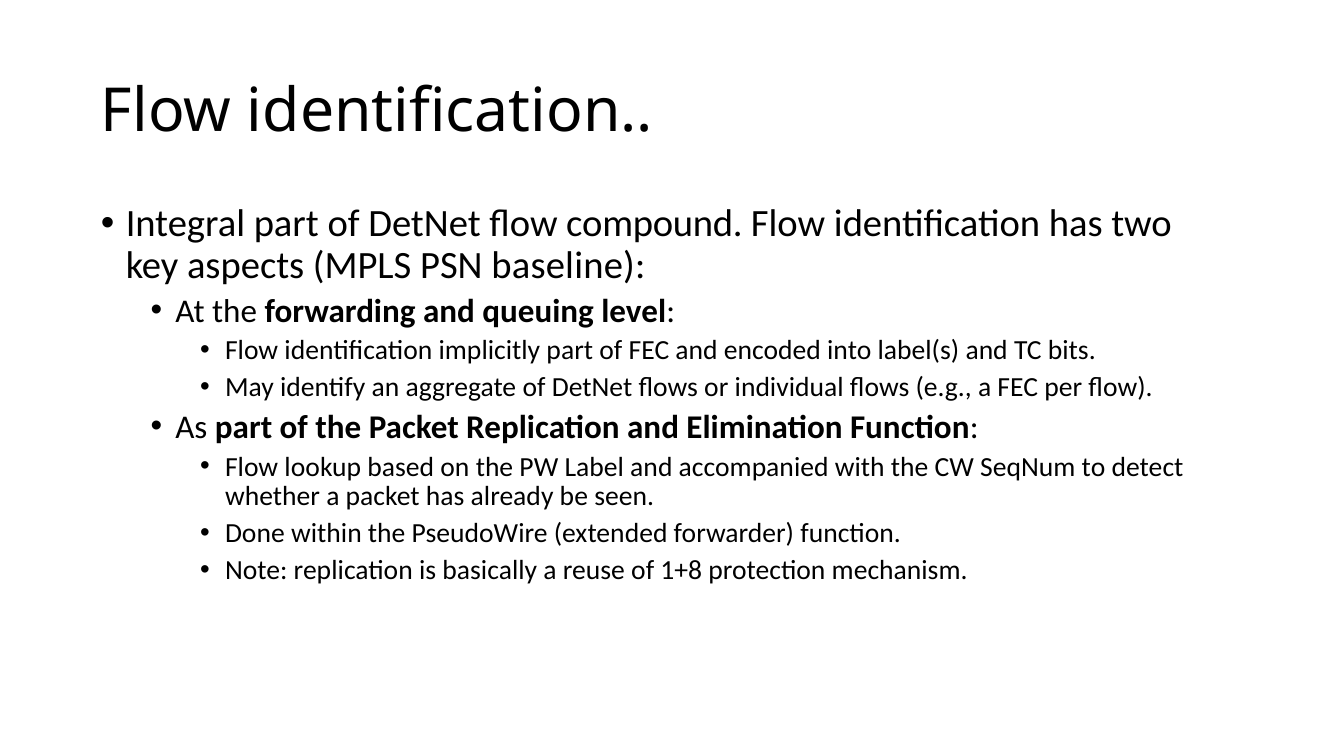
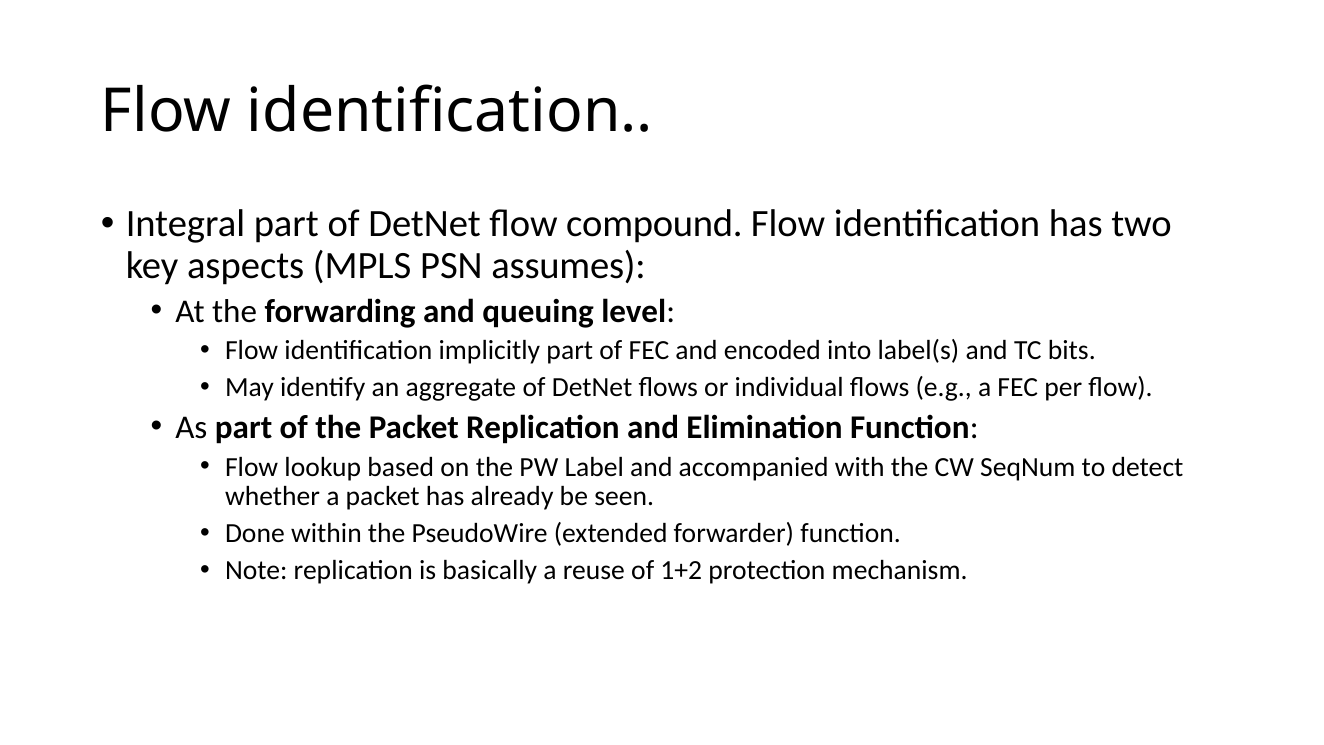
baseline: baseline -> assumes
1+8: 1+8 -> 1+2
